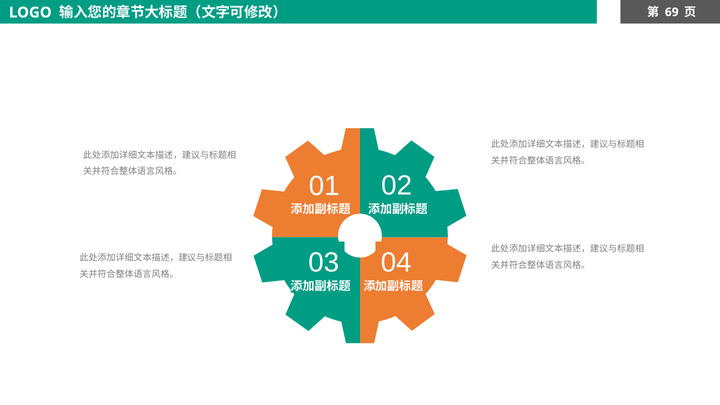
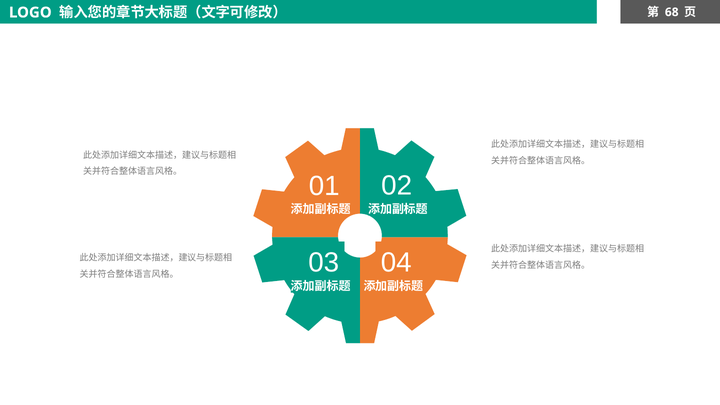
69: 69 -> 68
